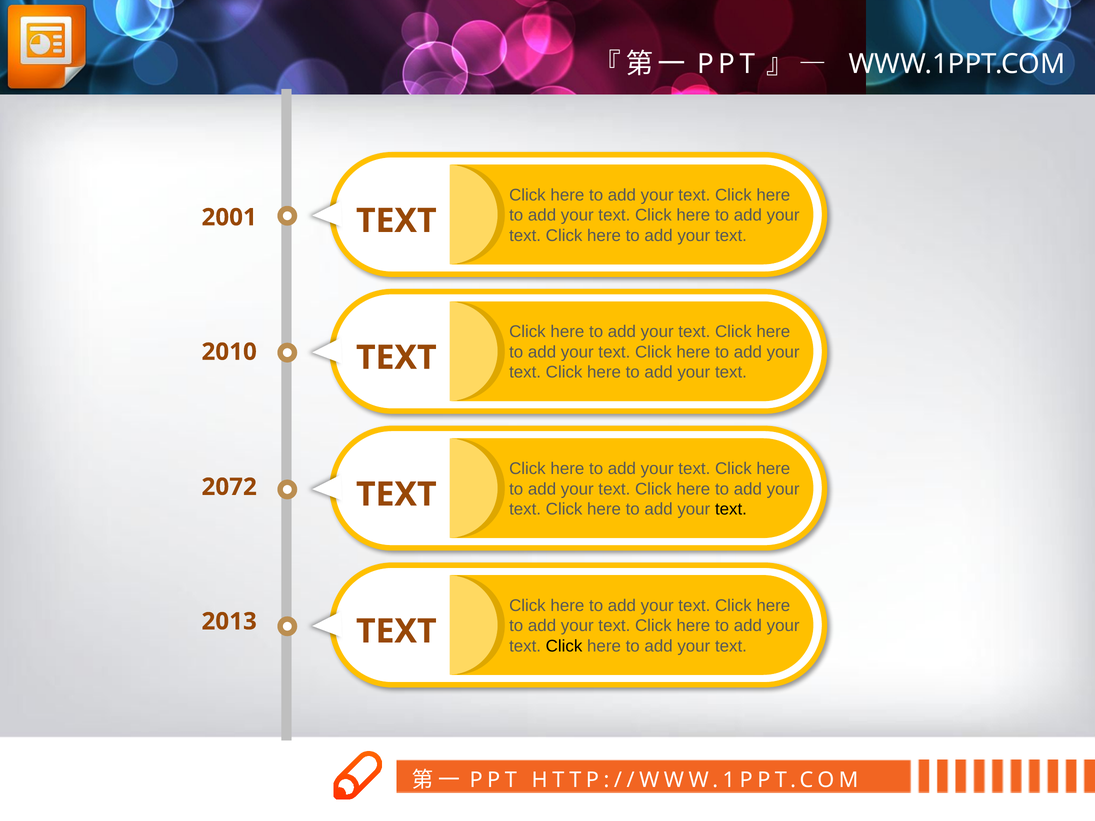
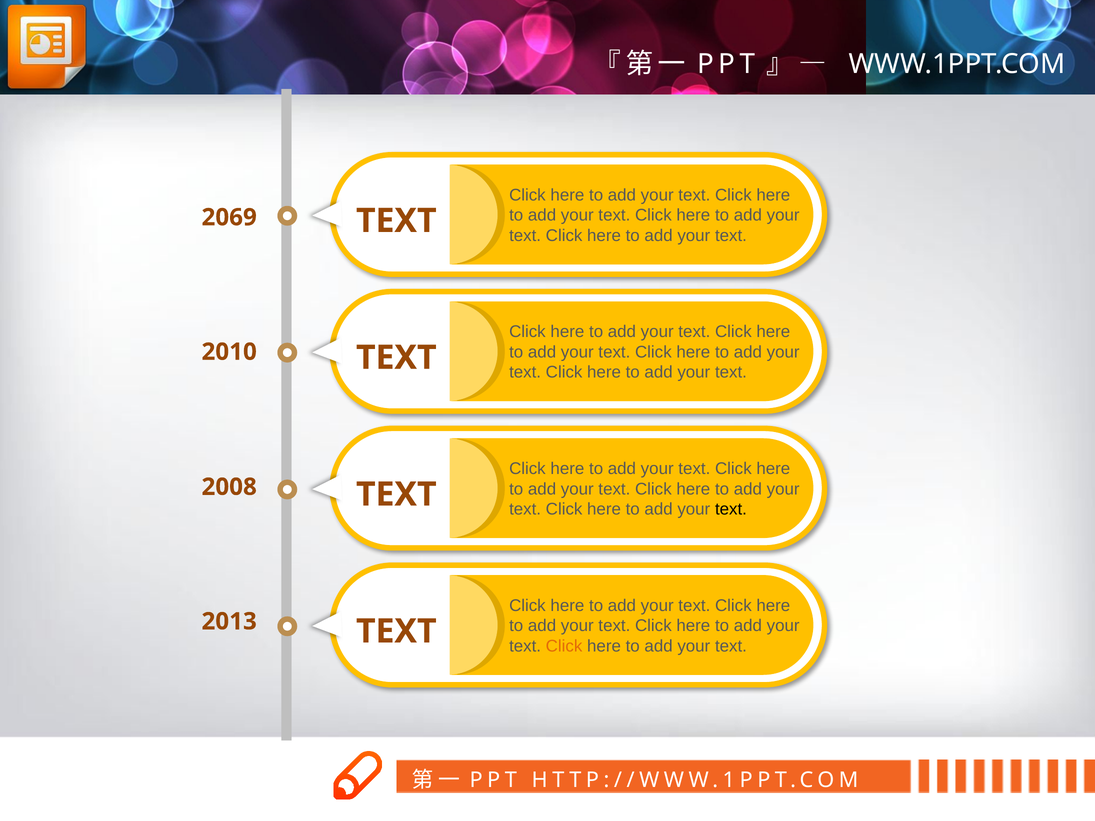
2001: 2001 -> 2069
2072: 2072 -> 2008
Click at (564, 646) colour: black -> orange
